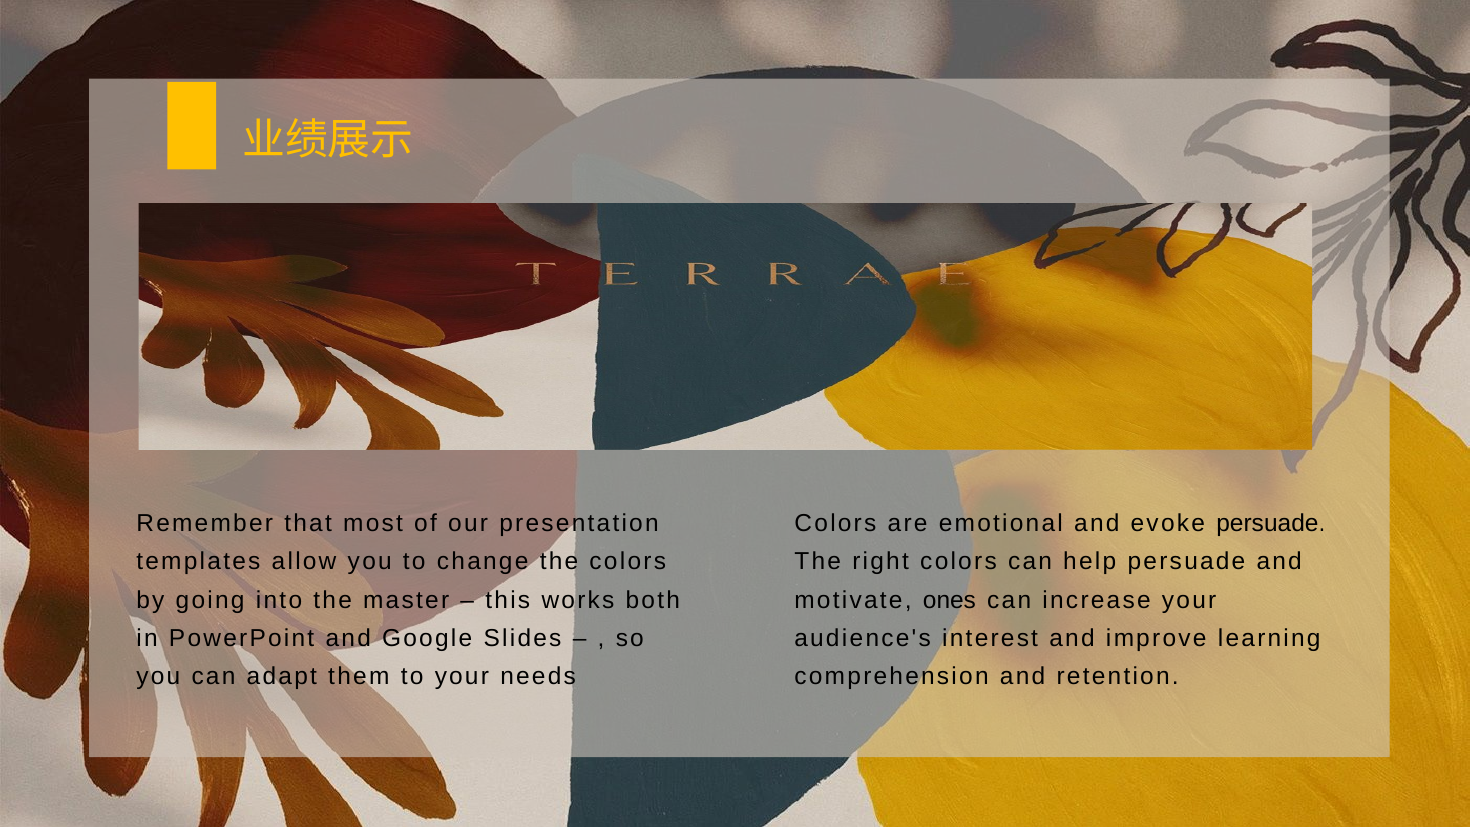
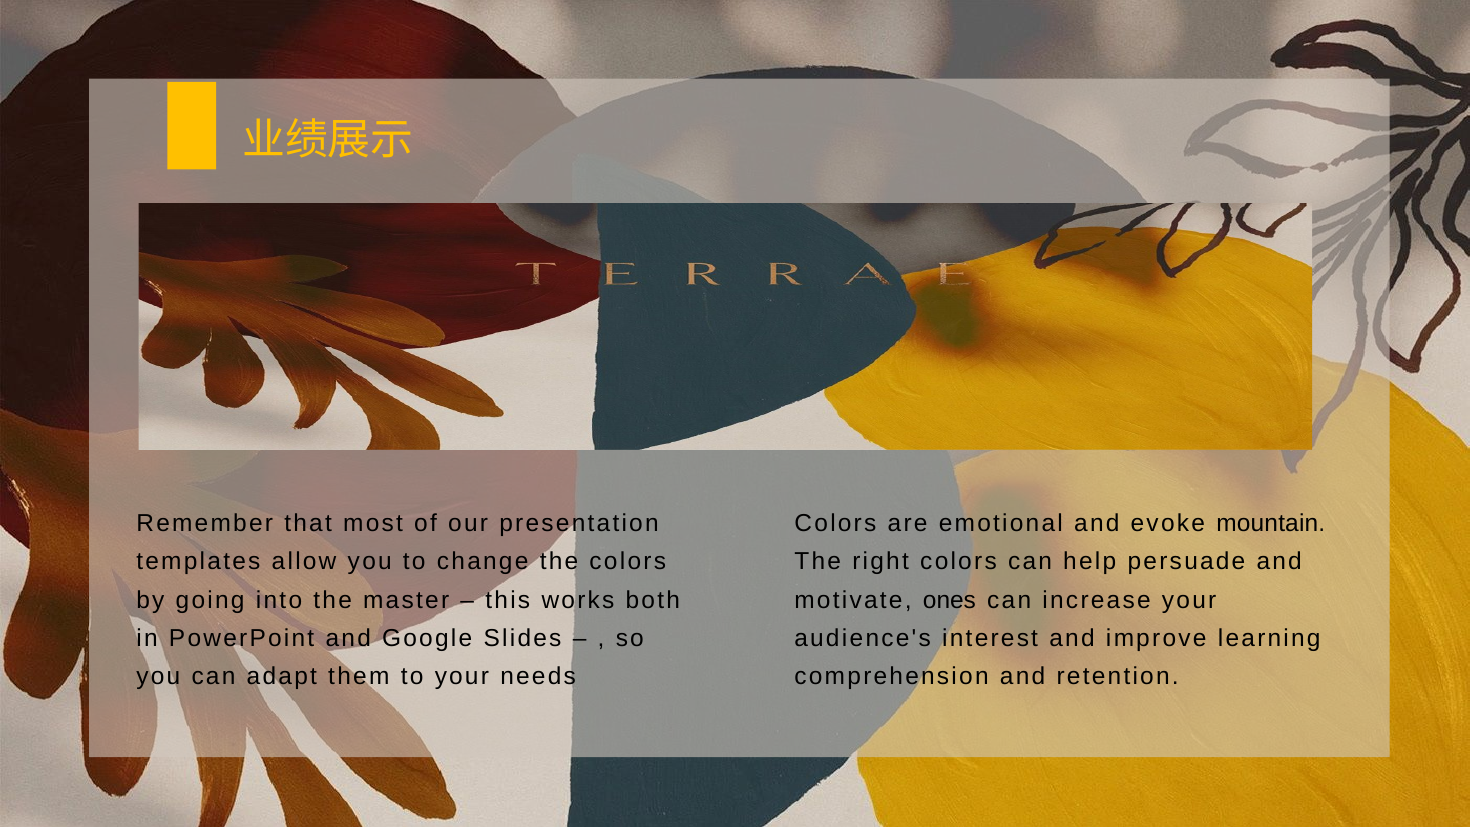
evoke persuade: persuade -> mountain
